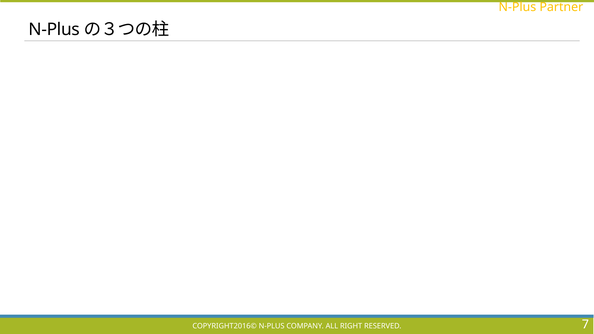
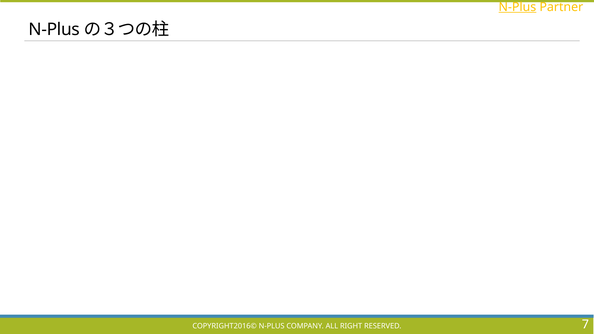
N-Plus at (517, 7) underline: none -> present
